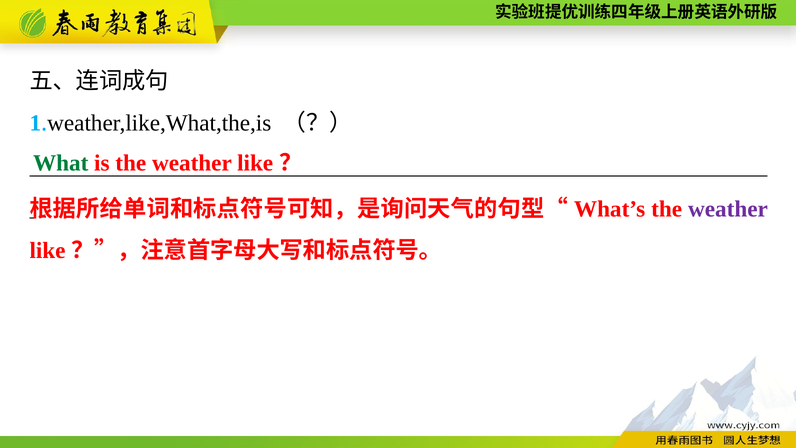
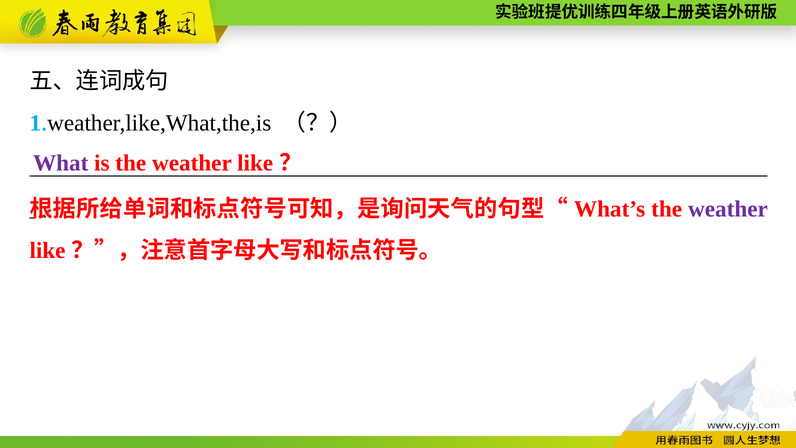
What colour: green -> purple
